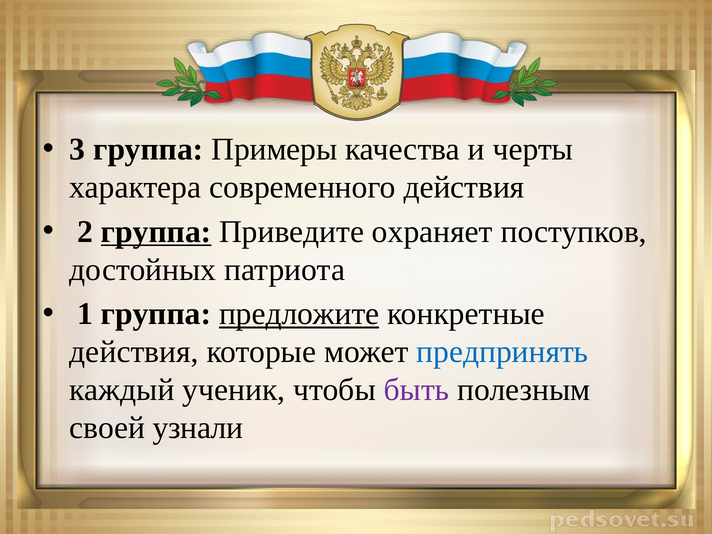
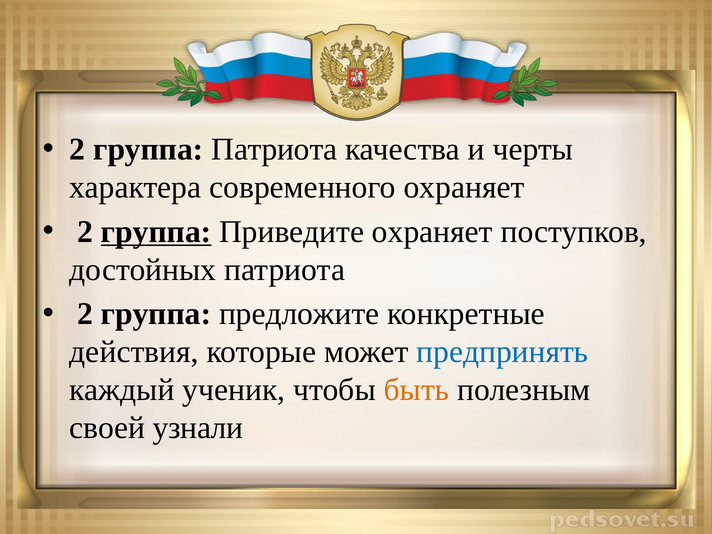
3 at (77, 149): 3 -> 2
группа Примеры: Примеры -> Патриота
современного действия: действия -> охраняет
1 at (85, 314): 1 -> 2
предложите underline: present -> none
быть colour: purple -> orange
